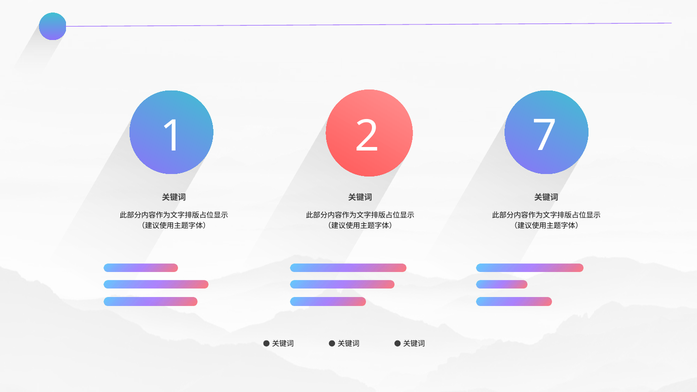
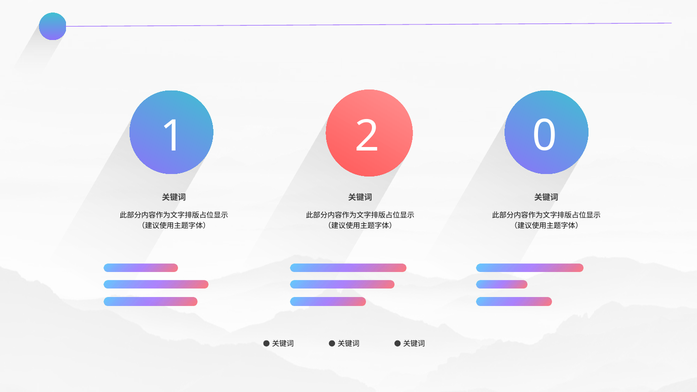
7: 7 -> 0
